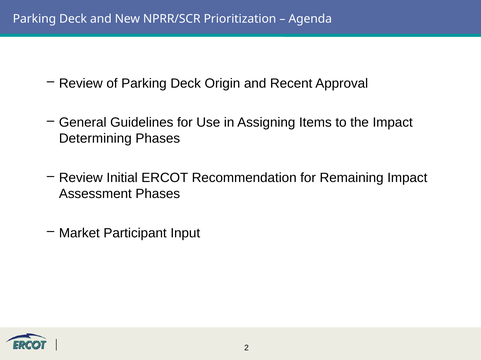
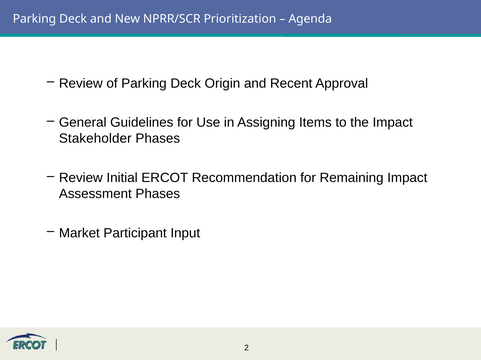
Determining: Determining -> Stakeholder
